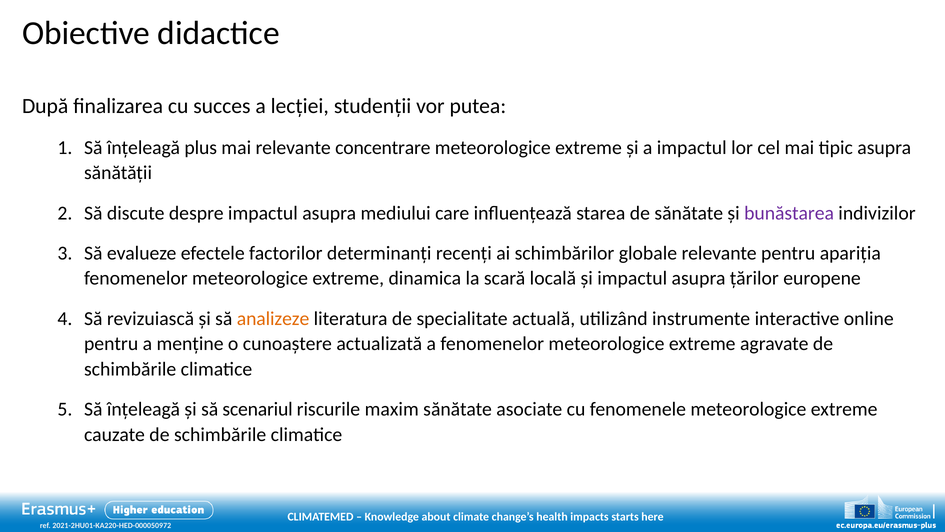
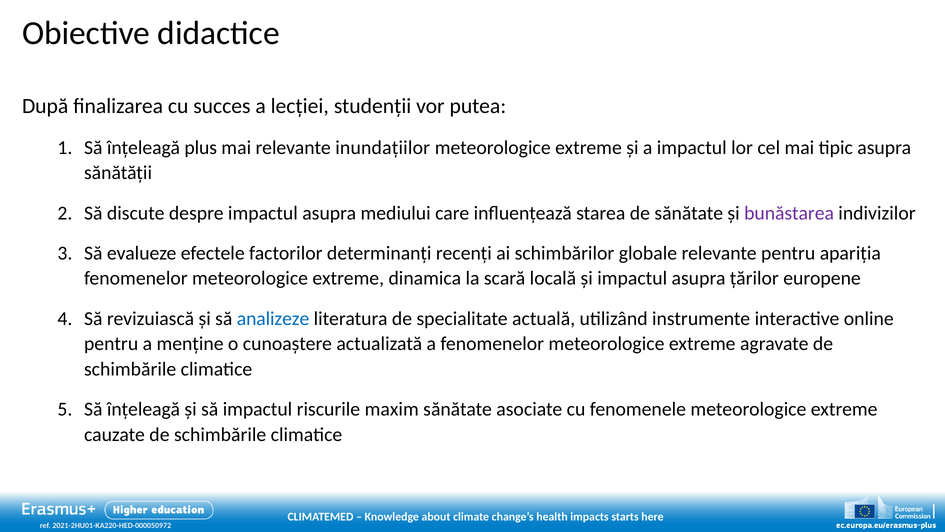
concentrare: concentrare -> inundațiilor
analizeze colour: orange -> blue
să scenariul: scenariul -> impactul
